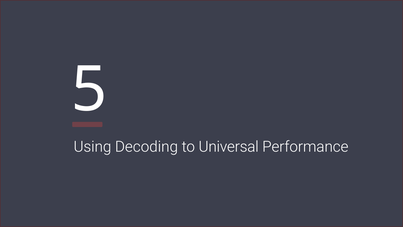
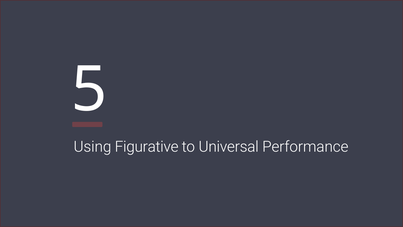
Decoding: Decoding -> Figurative
